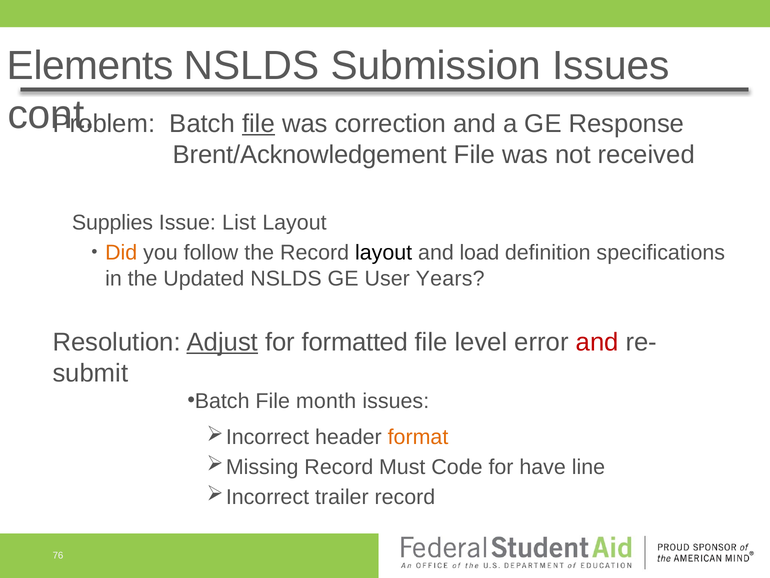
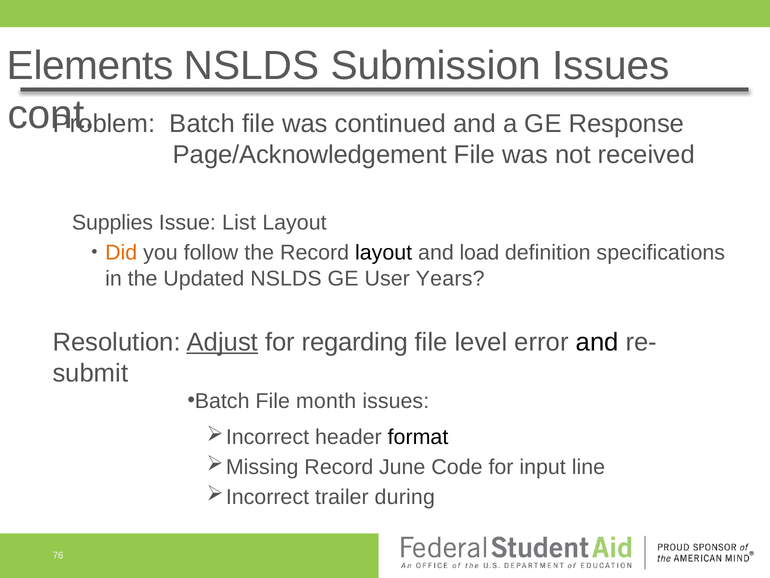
file at (259, 124) underline: present -> none
correction: correction -> continued
Brent/Acknowledgement: Brent/Acknowledgement -> Page/Acknowledgement
formatted: formatted -> regarding
and at (597, 342) colour: red -> black
format colour: orange -> black
Must: Must -> June
have: have -> input
trailer record: record -> during
